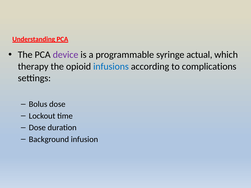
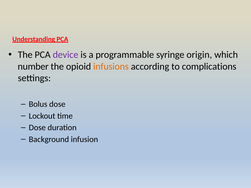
actual: actual -> origin
therapy: therapy -> number
infusions colour: blue -> orange
